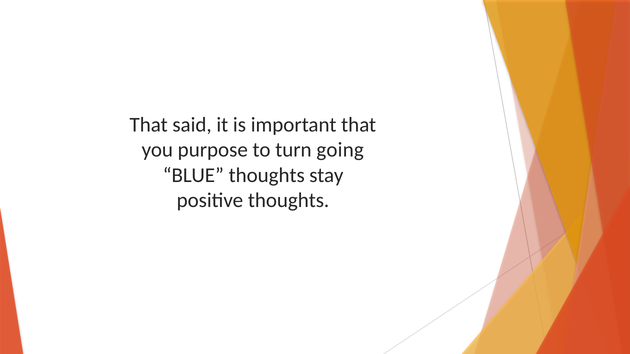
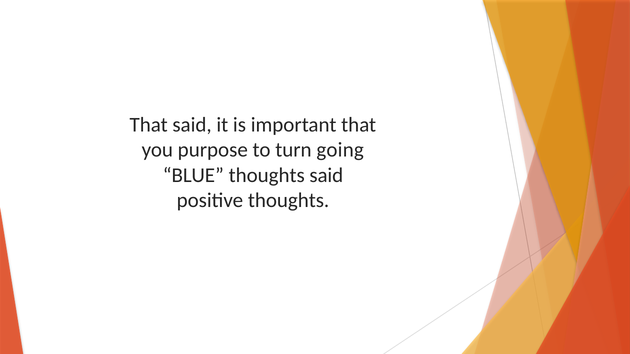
thoughts stay: stay -> said
